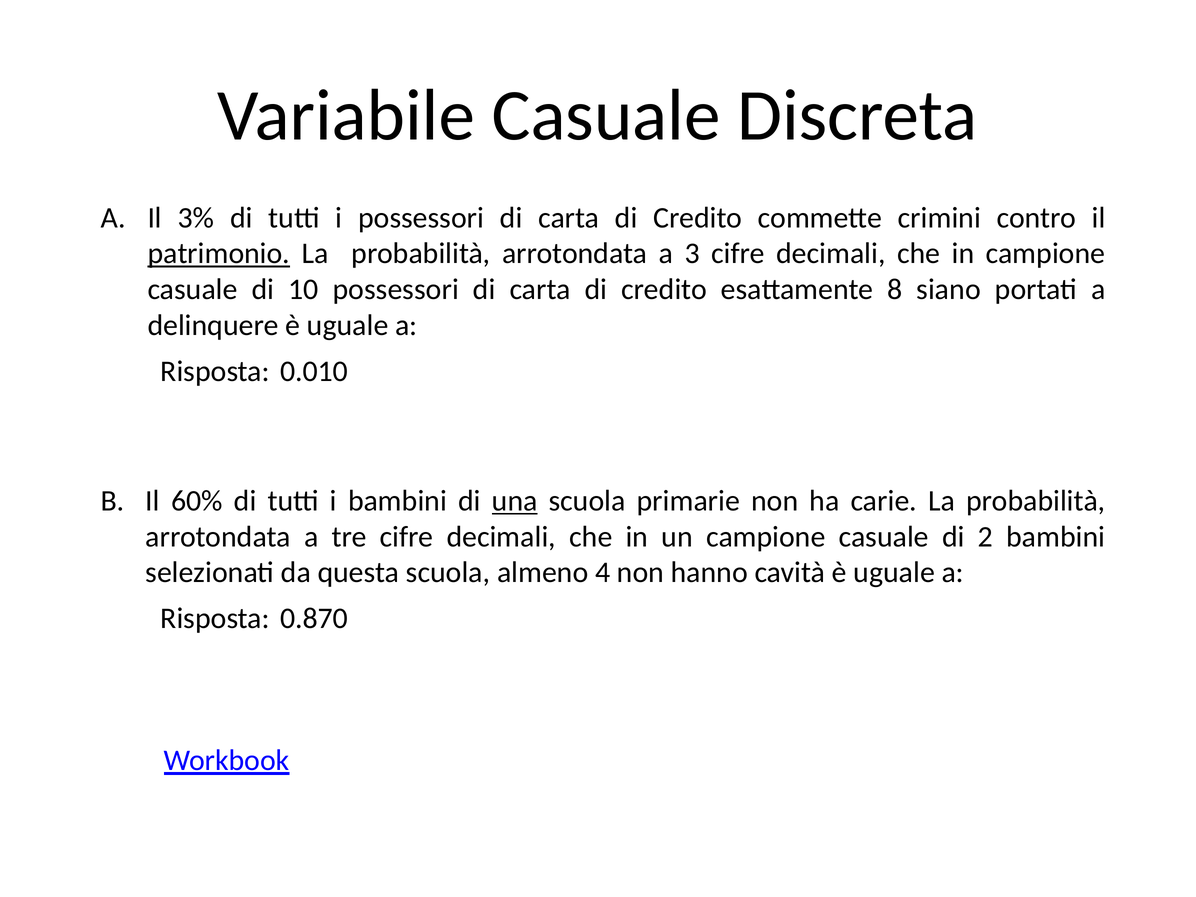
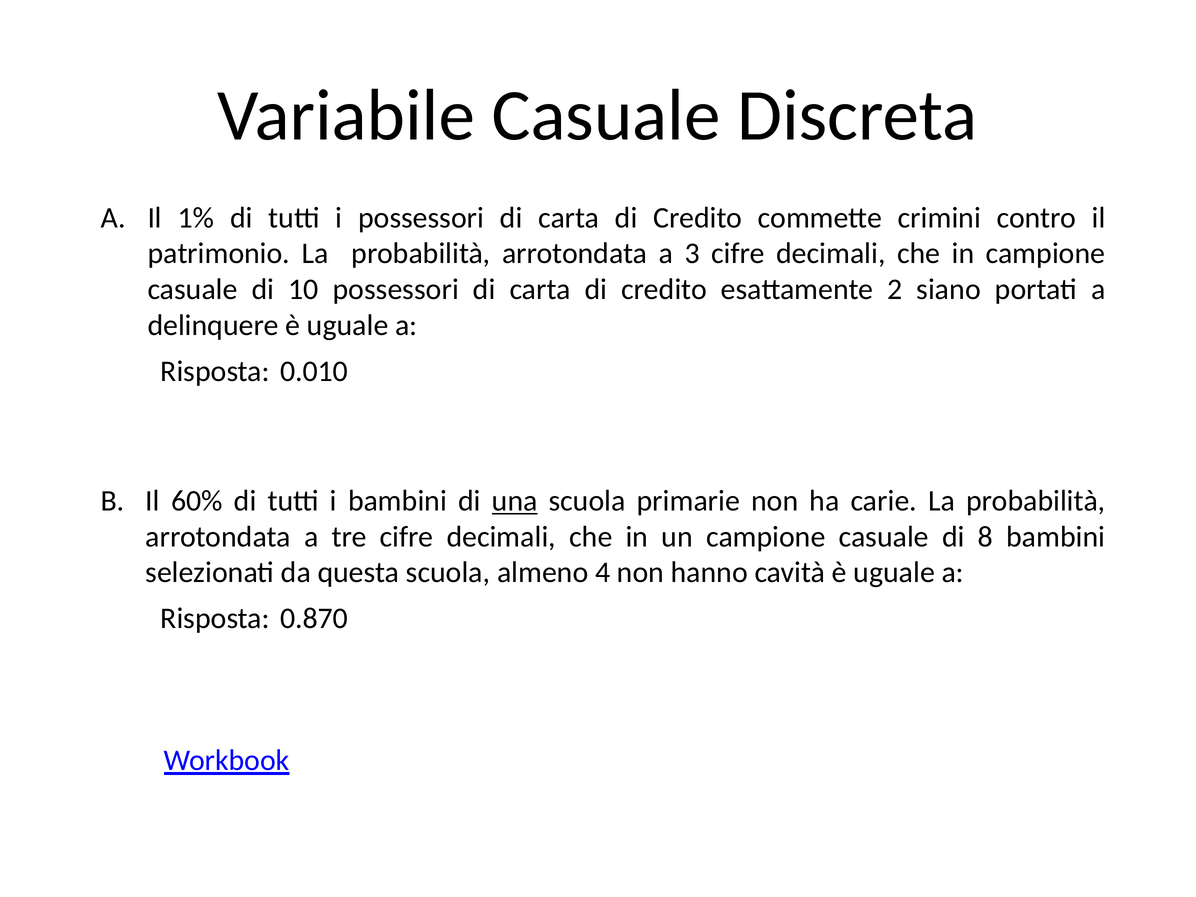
3%: 3% -> 1%
patrimonio underline: present -> none
8: 8 -> 2
2: 2 -> 8
